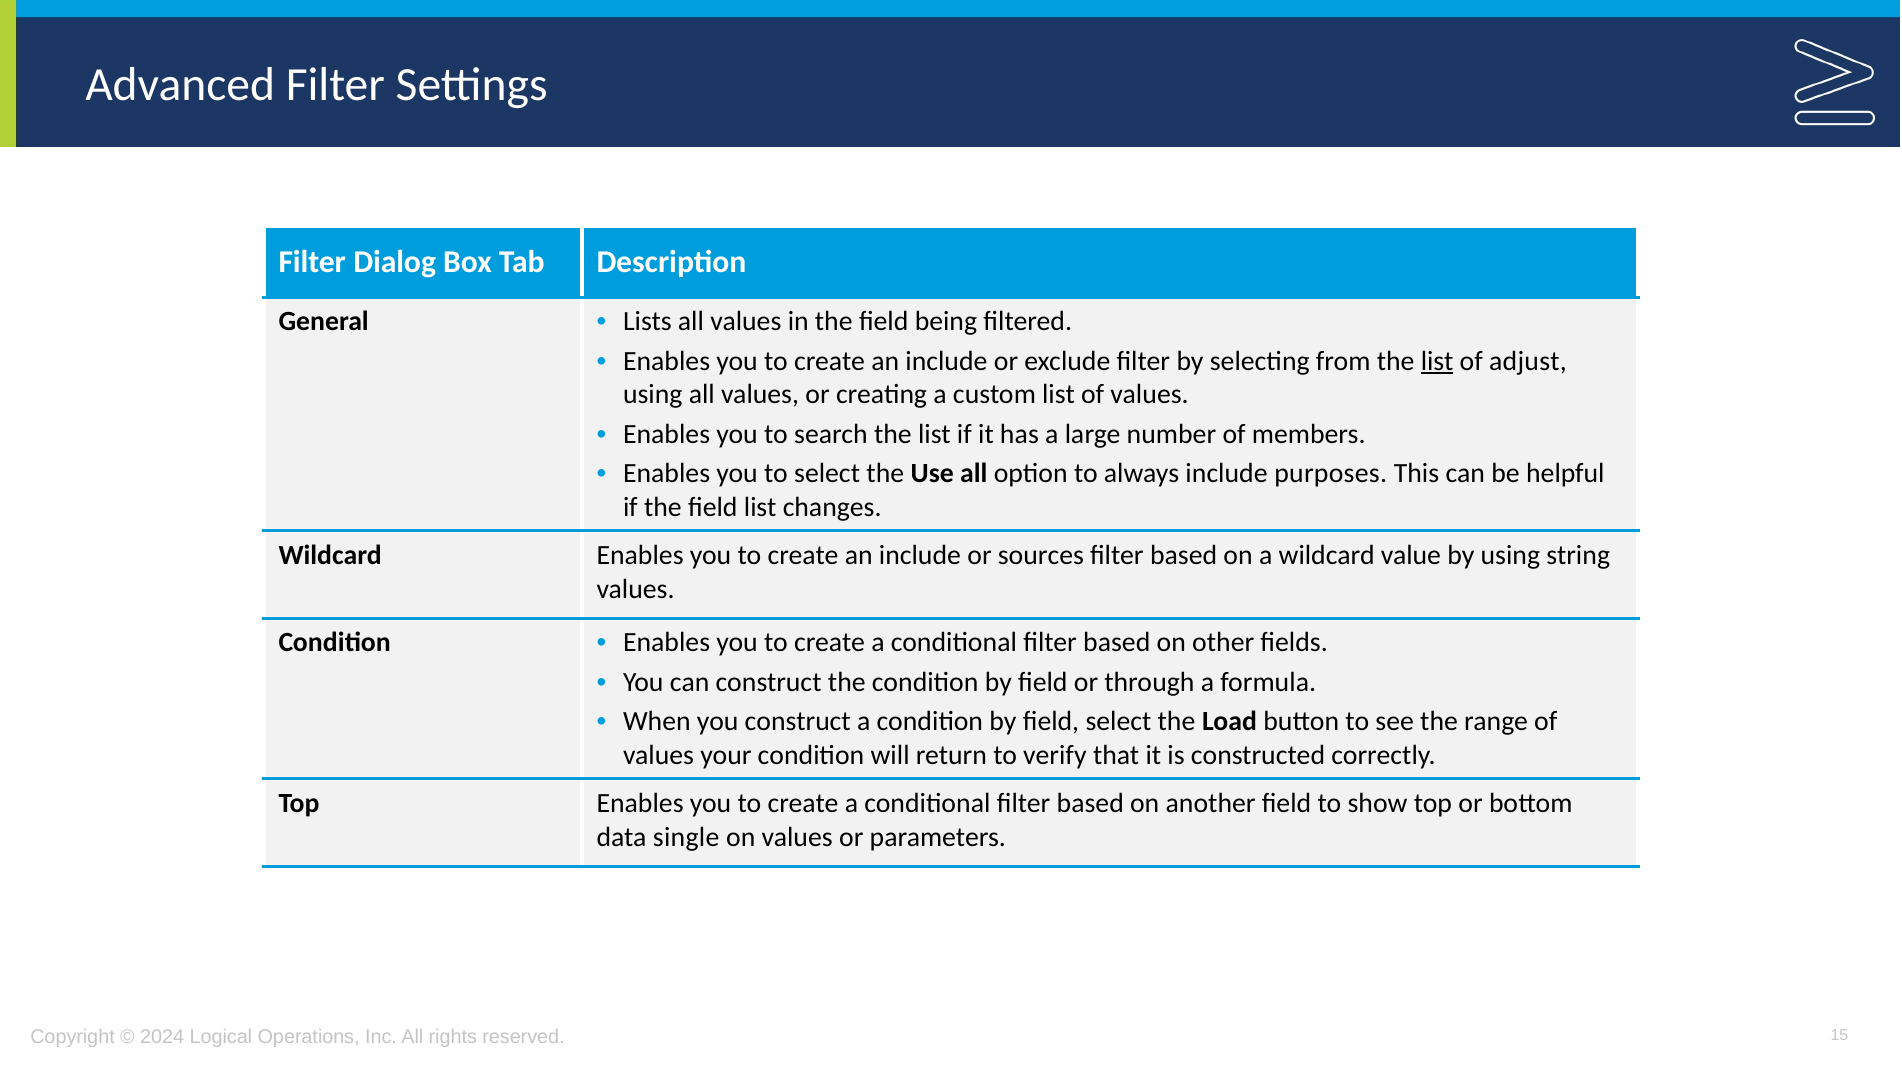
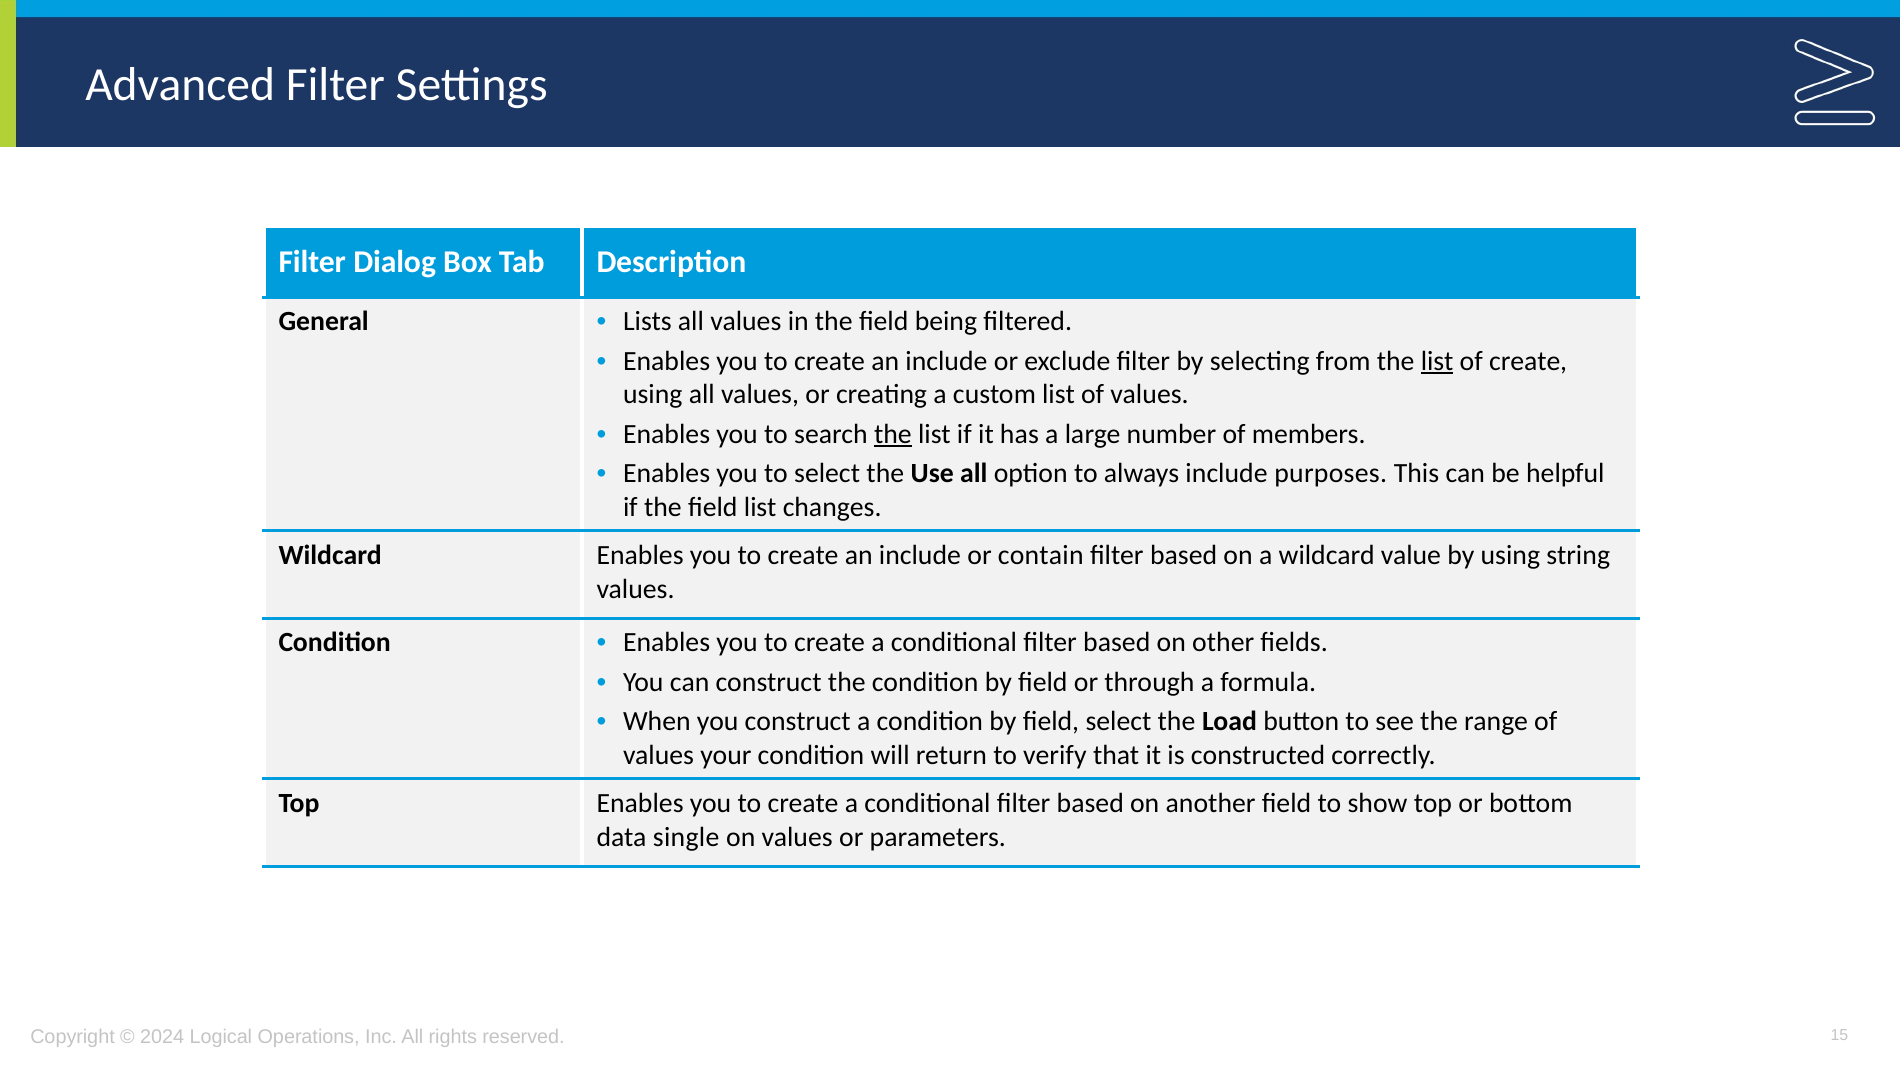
of adjust: adjust -> create
the at (893, 434) underline: none -> present
sources: sources -> contain
